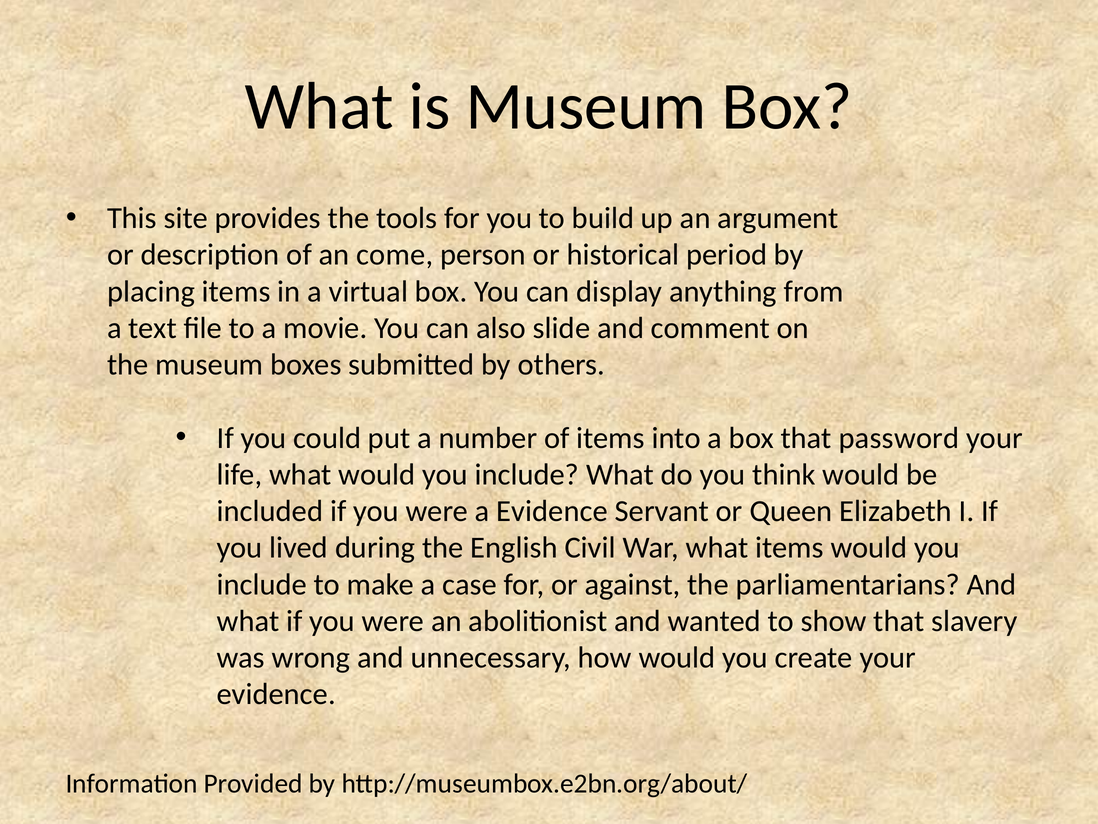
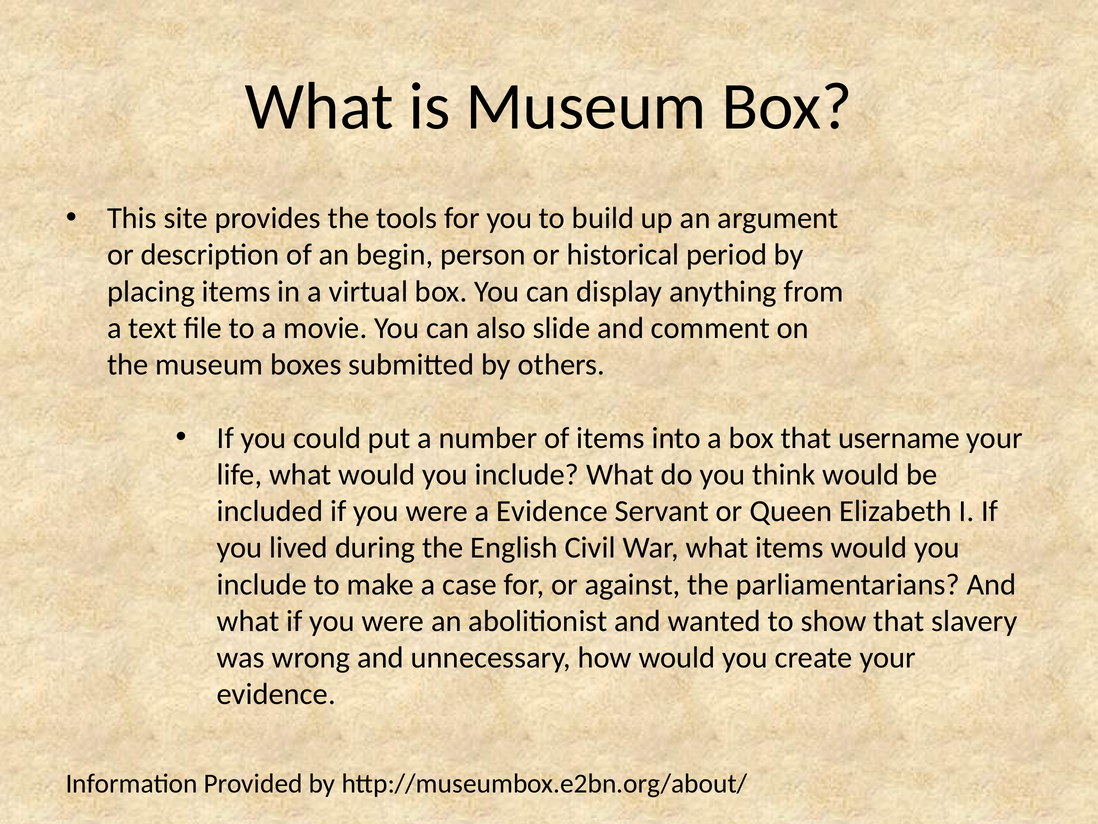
come: come -> begin
password: password -> username
